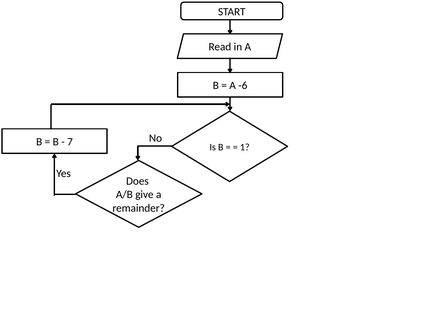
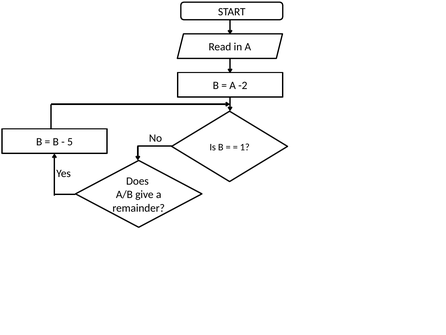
-6: -6 -> -2
7: 7 -> 5
